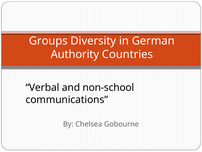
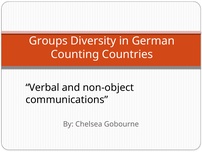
Authority: Authority -> Counting
non-school: non-school -> non-object
